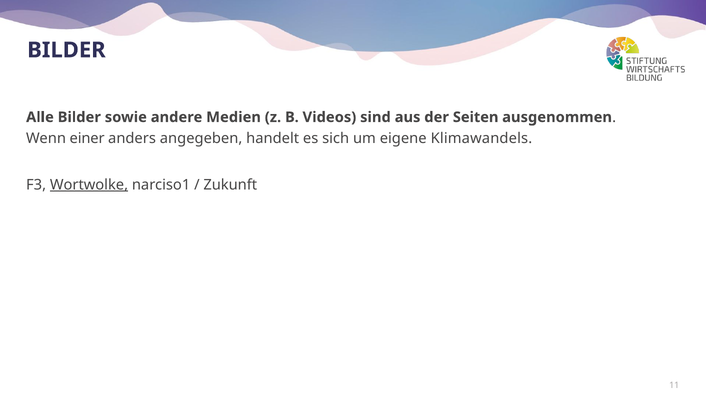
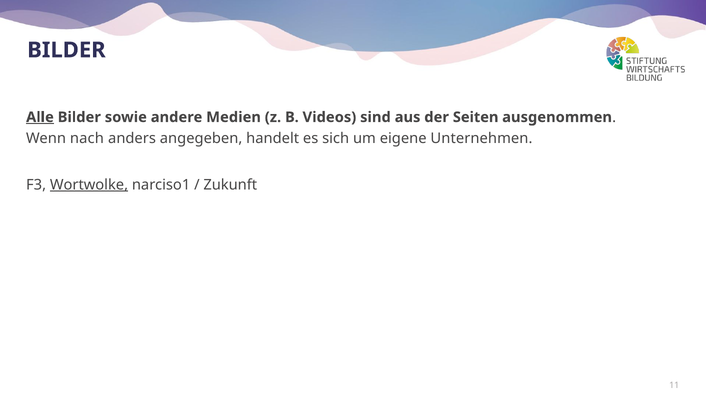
Alle underline: none -> present
einer: einer -> nach
Klimawandels: Klimawandels -> Unternehmen
